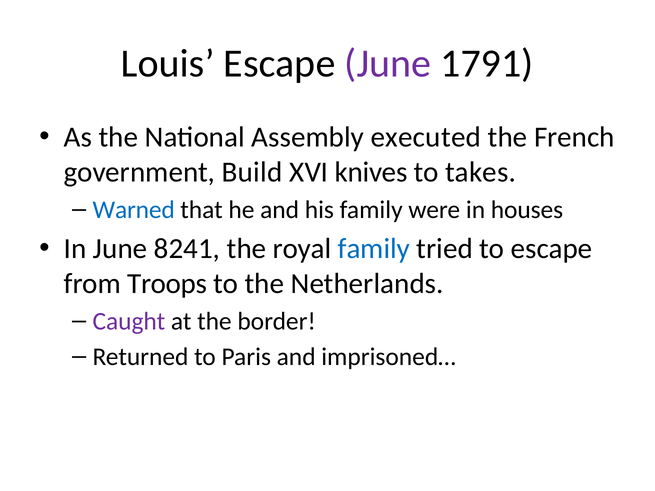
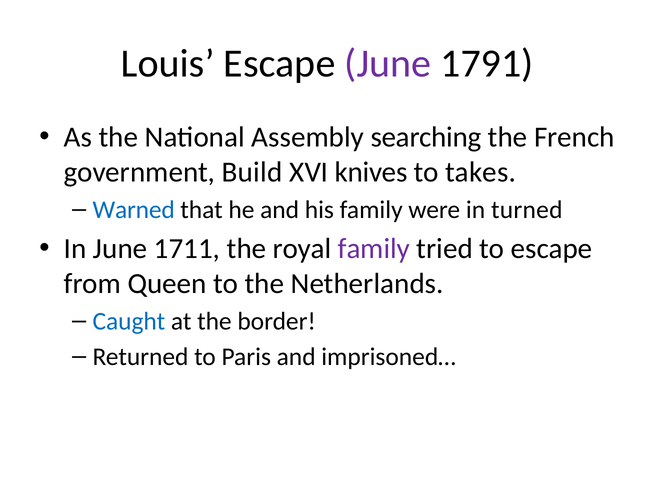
executed: executed -> searching
houses: houses -> turned
8241: 8241 -> 1711
family at (374, 249) colour: blue -> purple
Troops: Troops -> Queen
Caught colour: purple -> blue
